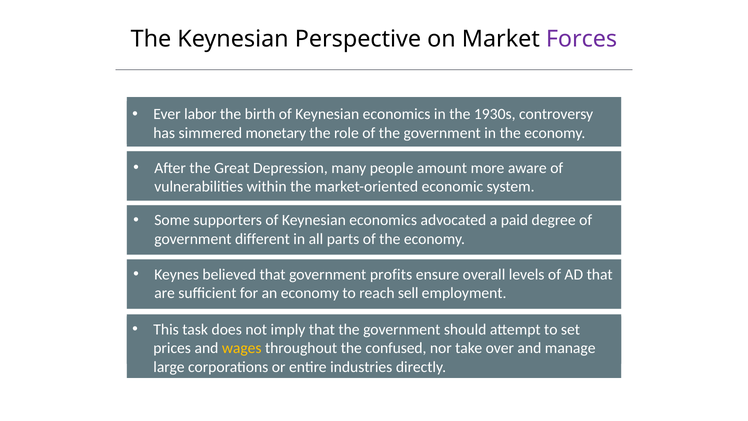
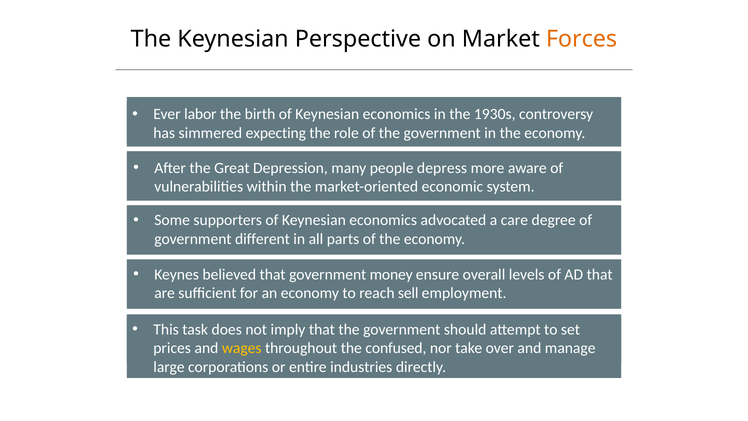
Forces colour: purple -> orange
monetary: monetary -> expecting
amount: amount -> depress
paid: paid -> care
profits: profits -> money
